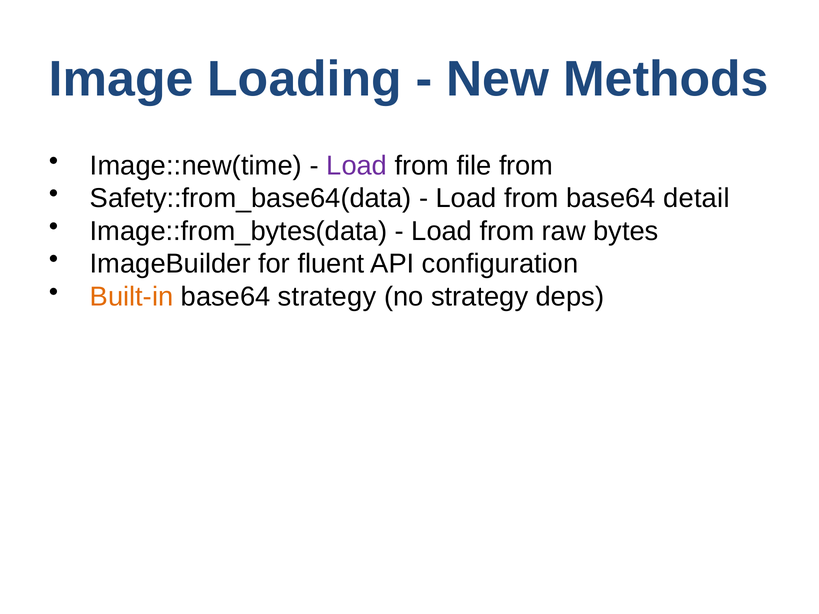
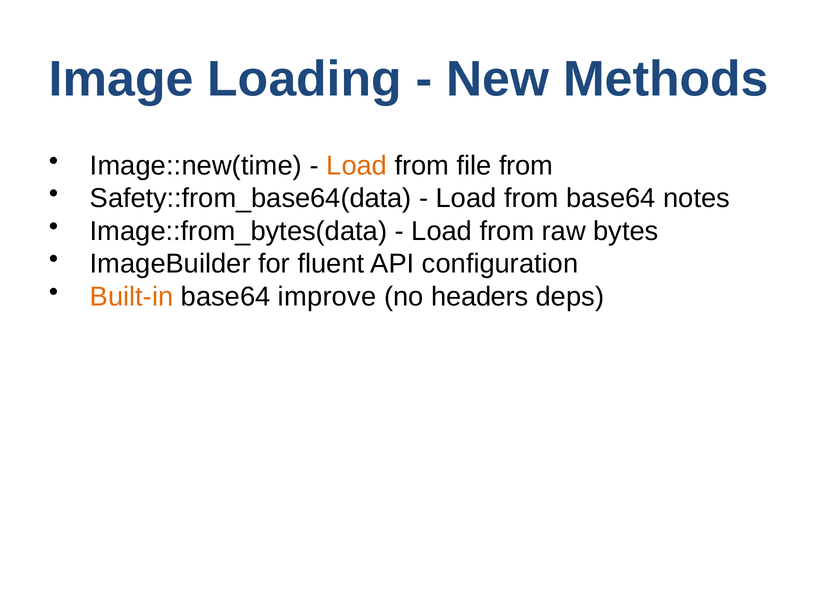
Load at (357, 166) colour: purple -> orange
detail: detail -> notes
base64 strategy: strategy -> improve
no strategy: strategy -> headers
